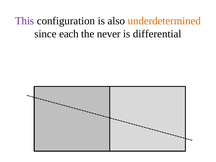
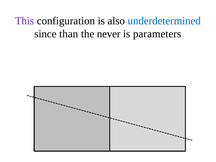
underdetermined colour: orange -> blue
each: each -> than
differential: differential -> parameters
